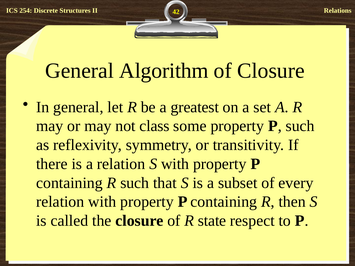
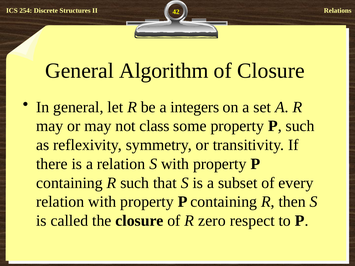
greatest: greatest -> integers
state: state -> zero
